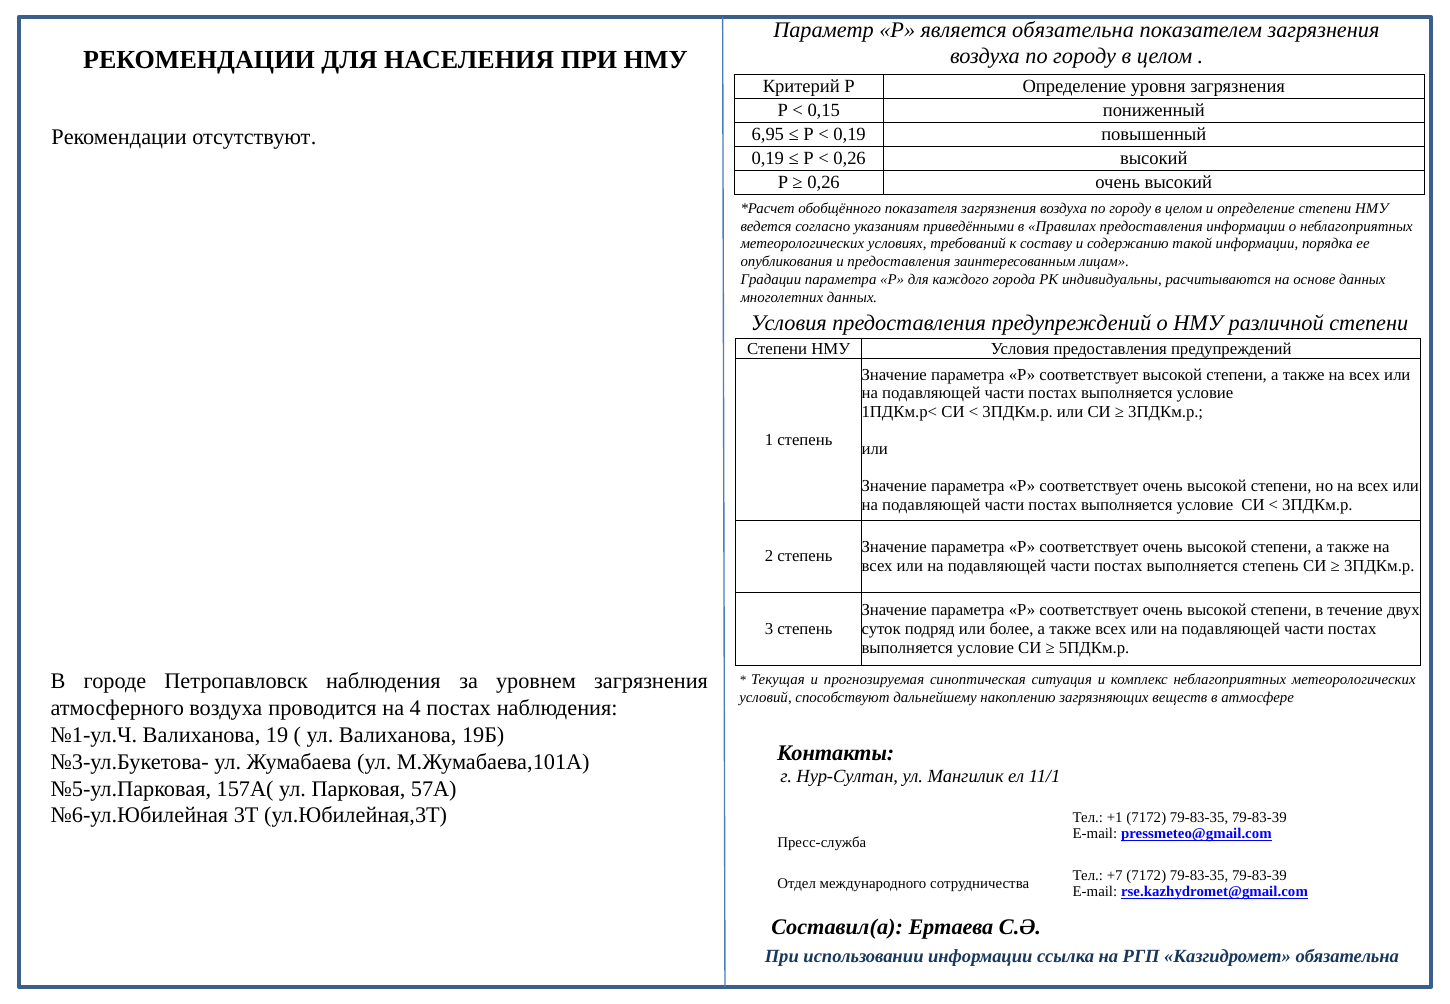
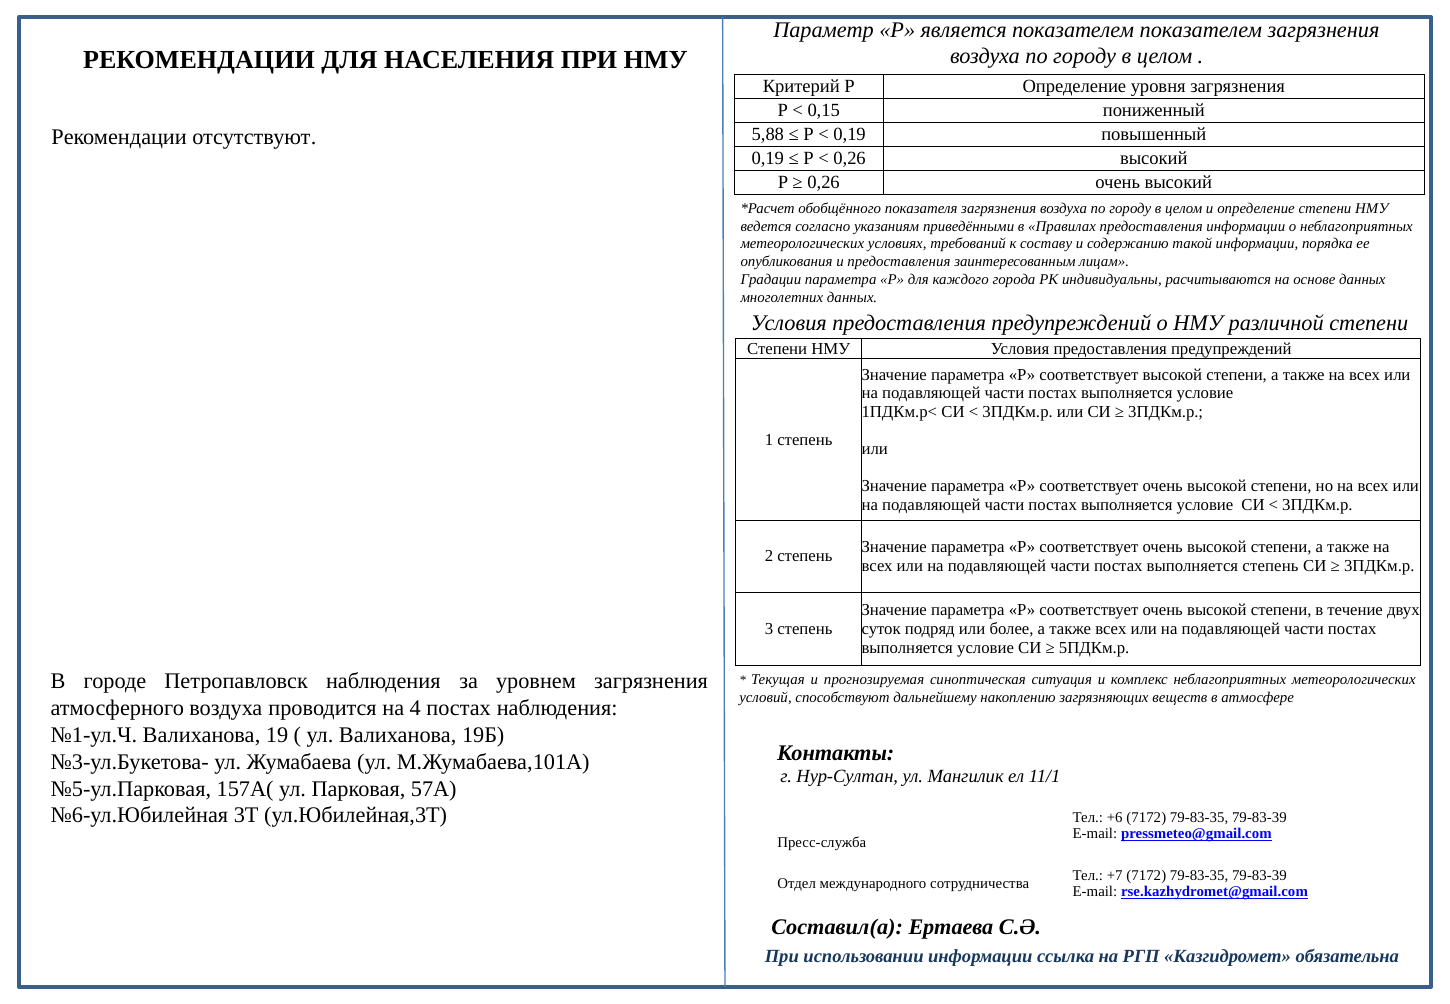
является обязательна: обязательна -> показателем
6,95: 6,95 -> 5,88
+1: +1 -> +6
